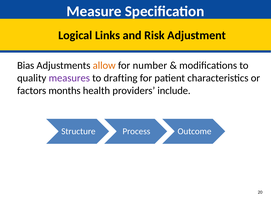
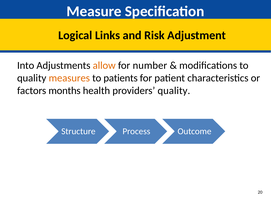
Bias: Bias -> Into
measures colour: purple -> orange
drafting: drafting -> patients
providers include: include -> quality
